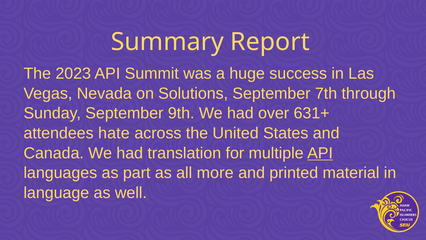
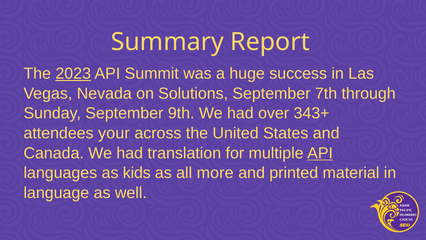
2023 underline: none -> present
631+: 631+ -> 343+
hate: hate -> your
part: part -> kids
